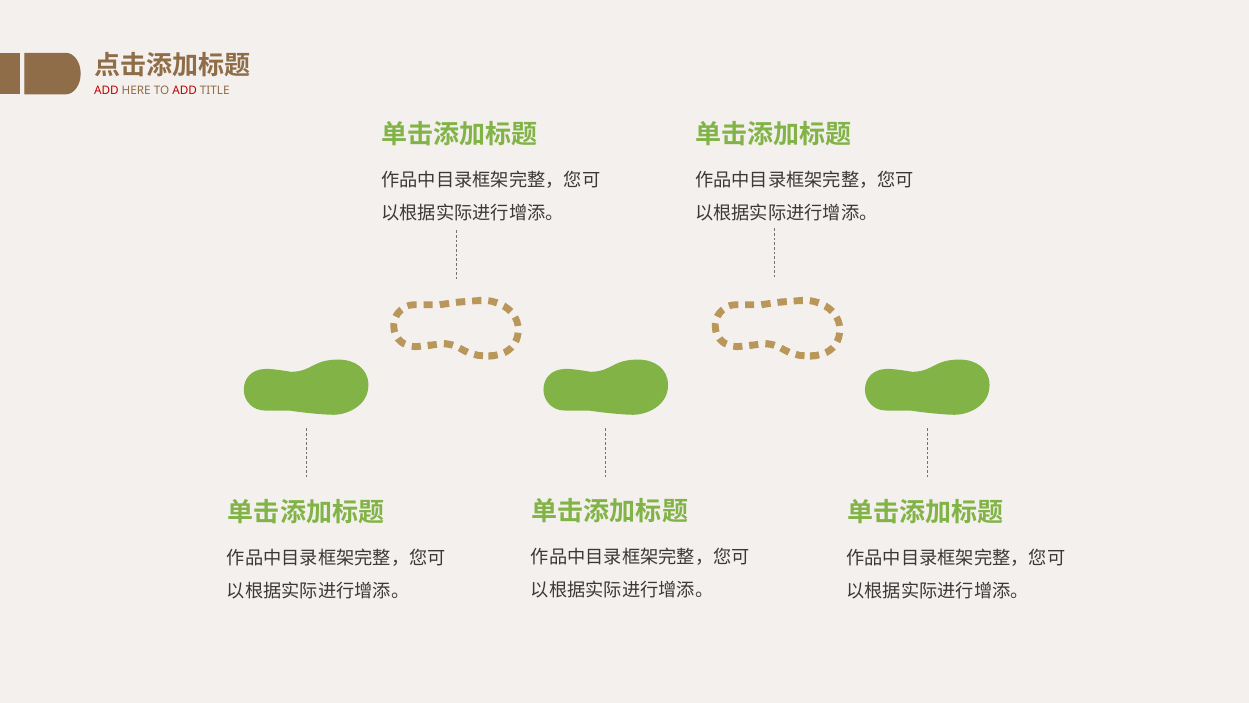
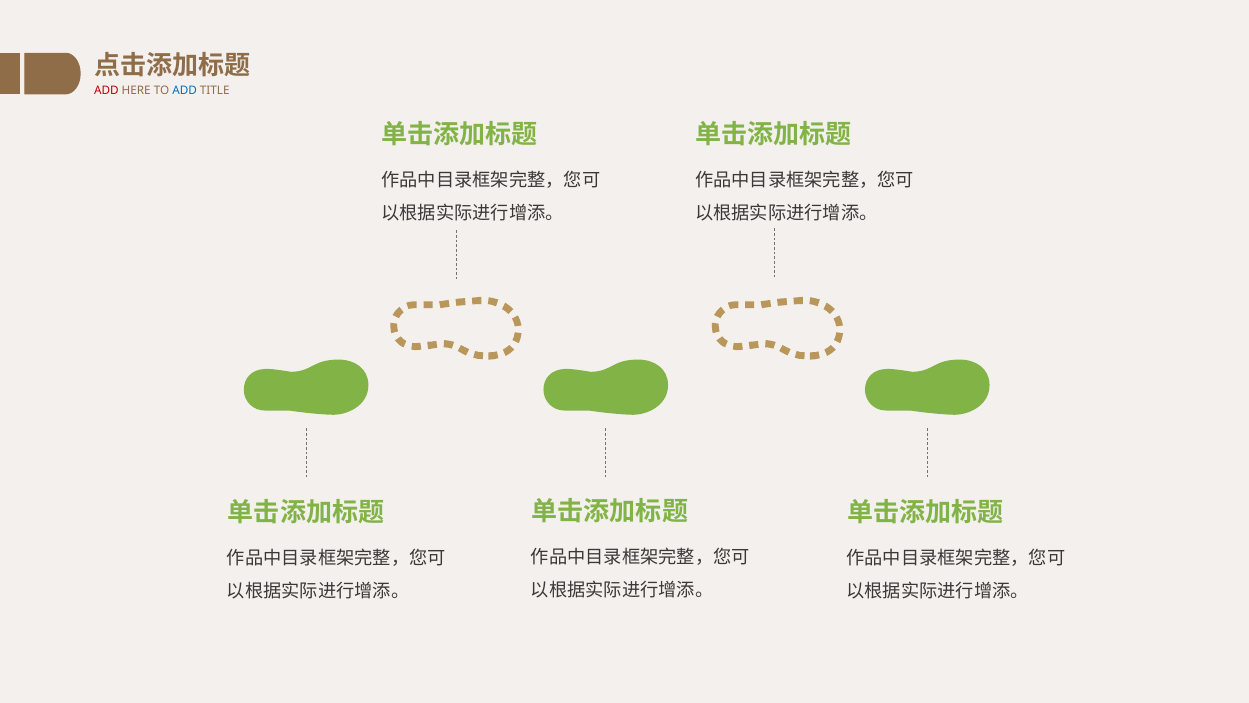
ADD at (185, 91) colour: red -> blue
